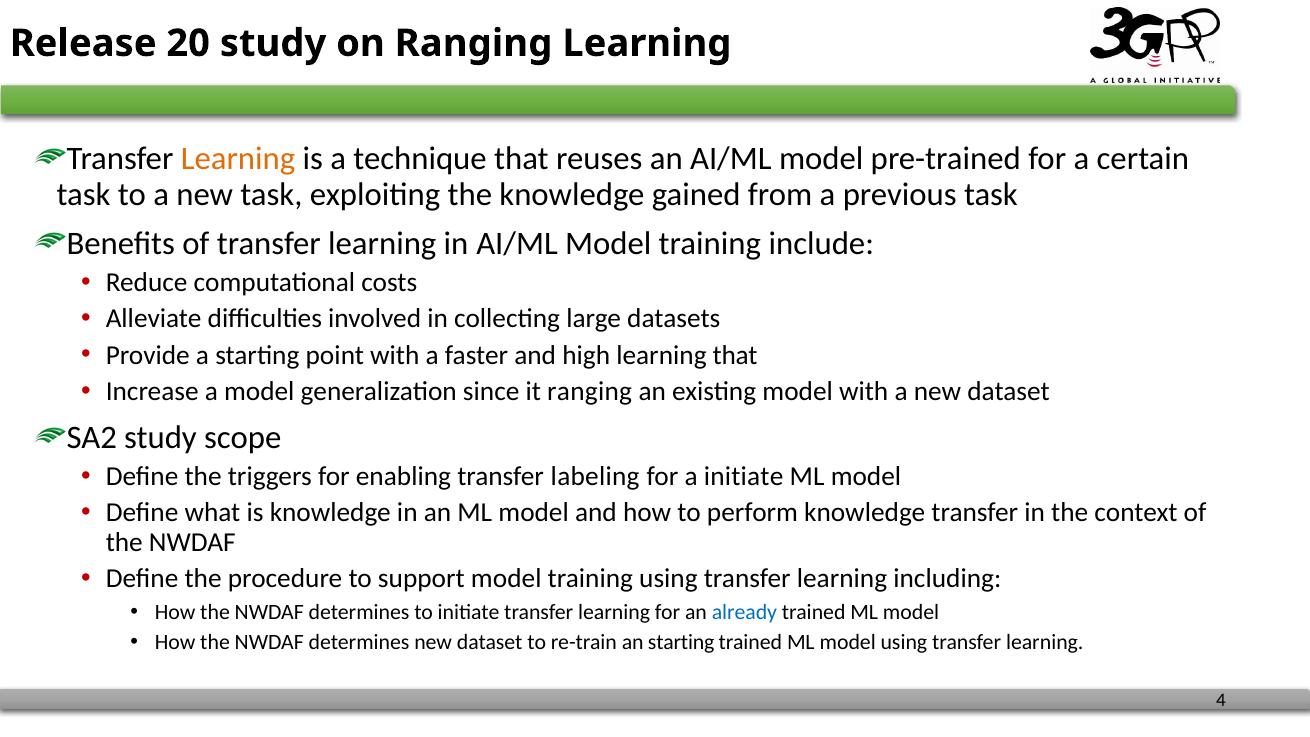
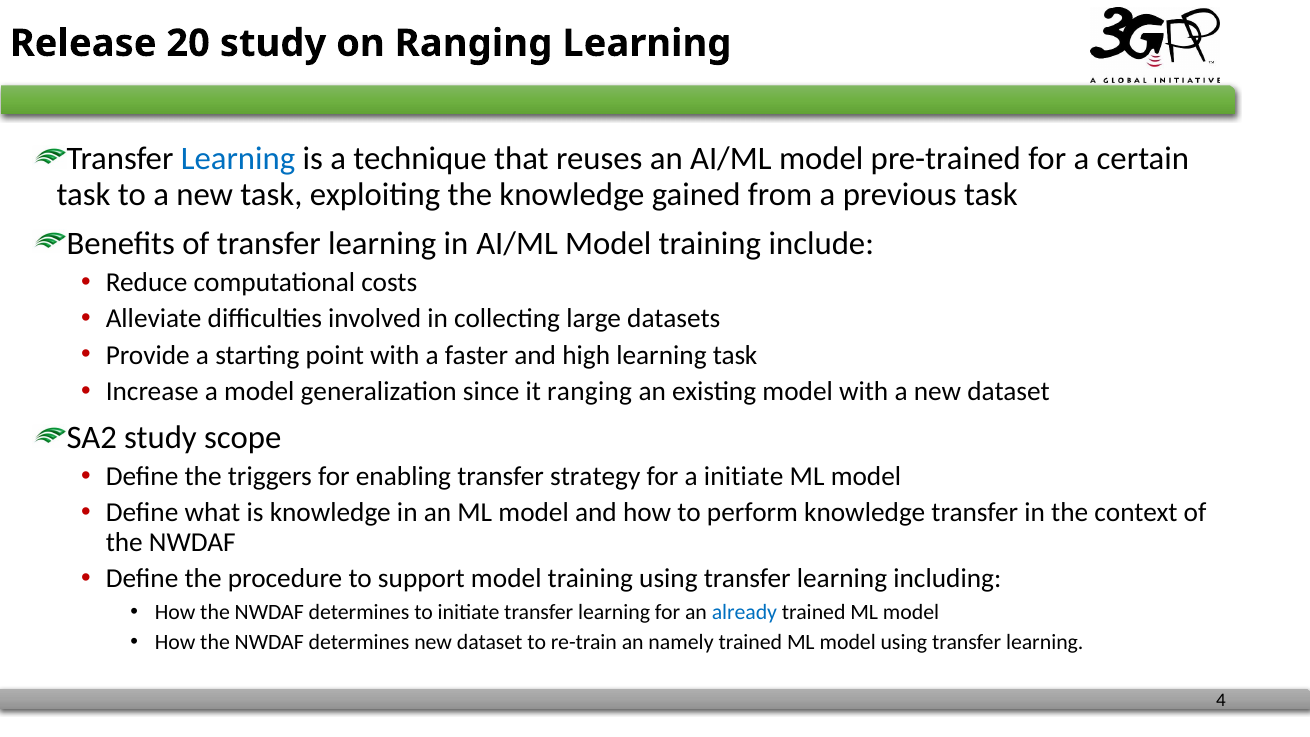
Learning at (238, 159) colour: orange -> blue
learning that: that -> task
labeling: labeling -> strategy
an starting: starting -> namely
